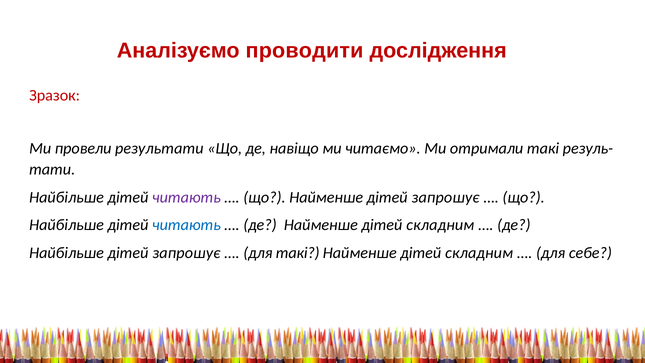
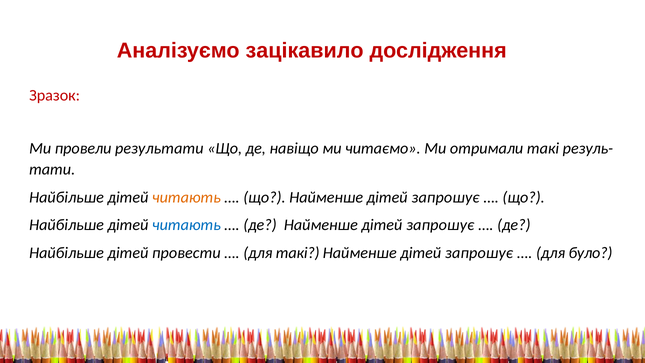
проводити: проводити -> зацікавило
читають at (186, 197) colour: purple -> orange
де Найменше дітей складним: складним -> запрошує
Найбільше дітей запрошує: запрошує -> провести
складним at (479, 253): складним -> запрошує
себе: себе -> було
